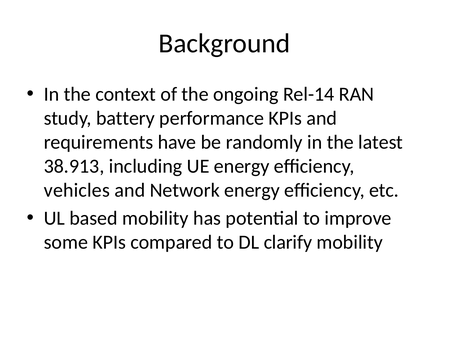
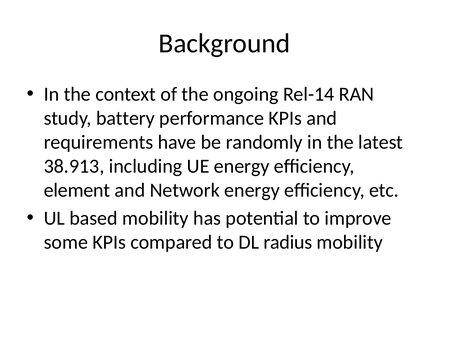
vehicles: vehicles -> element
clarify: clarify -> radius
